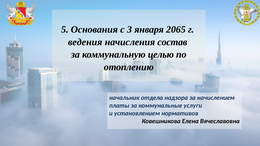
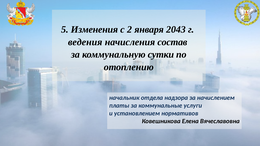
Основания: Основания -> Изменения
3: 3 -> 2
2065: 2065 -> 2043
целью: целью -> сутки
